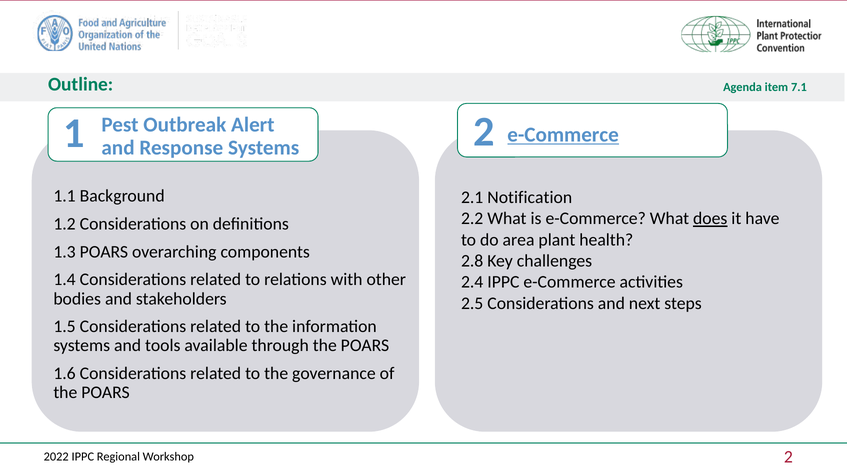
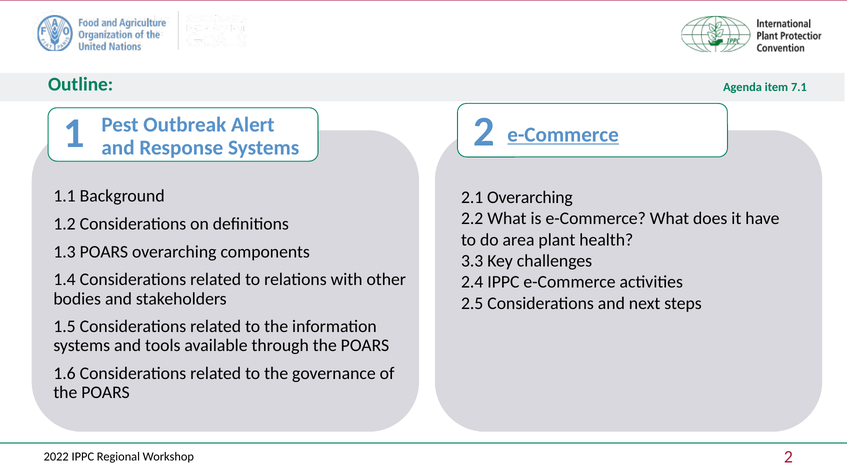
2.1 Notification: Notification -> Overarching
does underline: present -> none
2.8: 2.8 -> 3.3
